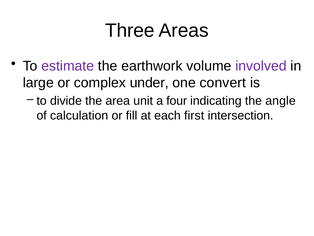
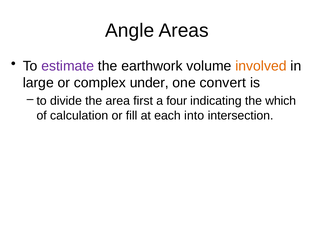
Three: Three -> Angle
involved colour: purple -> orange
unit: unit -> first
angle: angle -> which
first: first -> into
